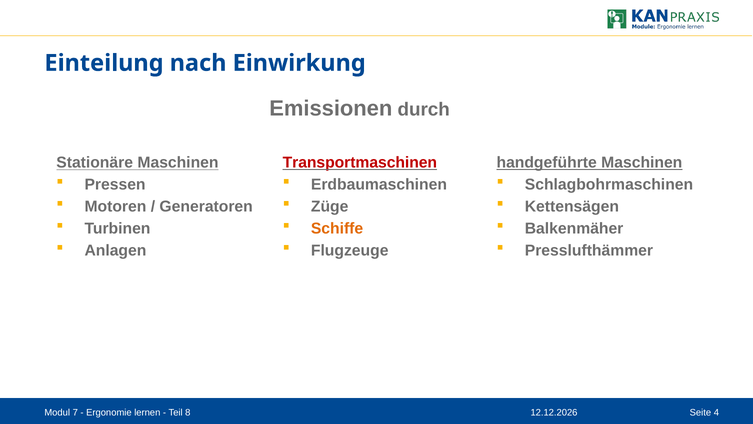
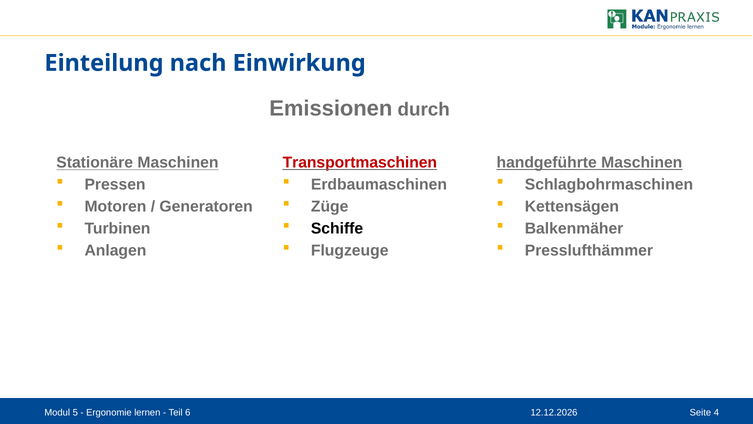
Schiffe colour: orange -> black
7: 7 -> 5
8: 8 -> 6
